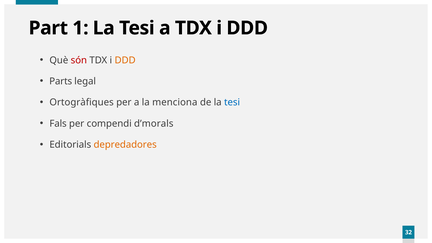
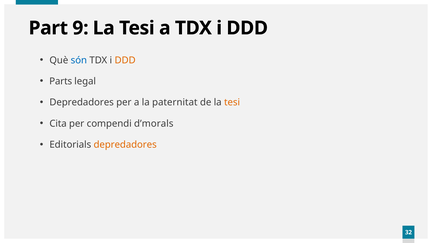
1: 1 -> 9
són colour: red -> blue
Ortogràfiques at (82, 103): Ortogràfiques -> Depredadores
menciona: menciona -> paternitat
tesi at (232, 103) colour: blue -> orange
Fals: Fals -> Cita
